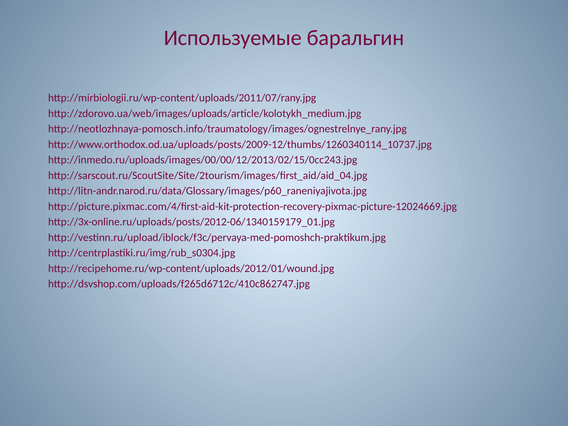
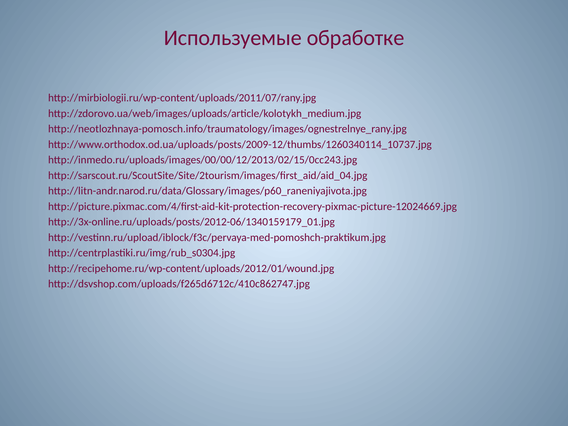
баральгин: баральгин -> обработке
